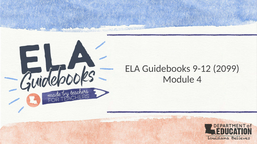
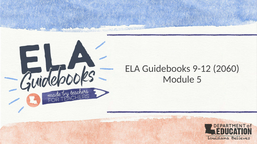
2099: 2099 -> 2060
4: 4 -> 5
